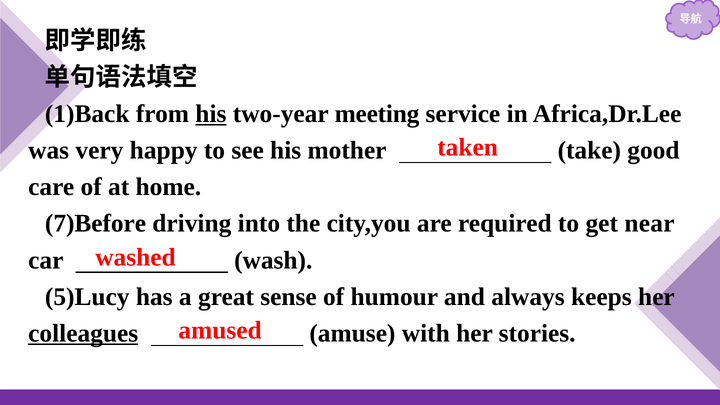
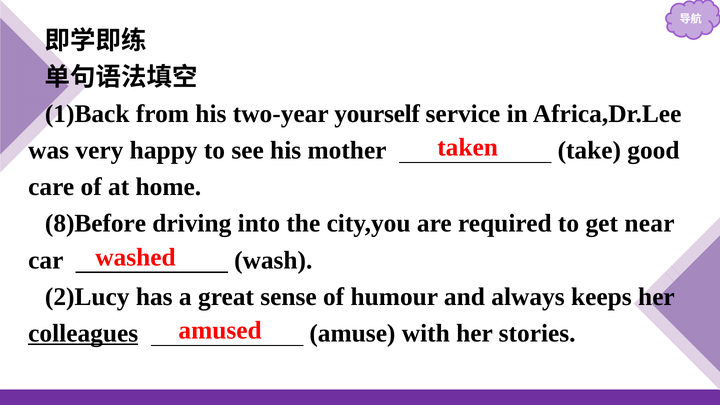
his at (211, 114) underline: present -> none
meeting: meeting -> yourself
7)Before: 7)Before -> 8)Before
5)Lucy: 5)Lucy -> 2)Lucy
